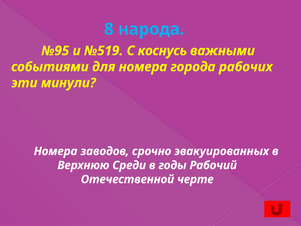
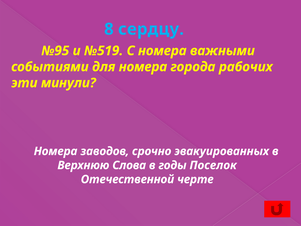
народа: народа -> сердцу
С коснусь: коснусь -> номера
Среди: Среди -> Слова
Рабочий: Рабочий -> Поселок
